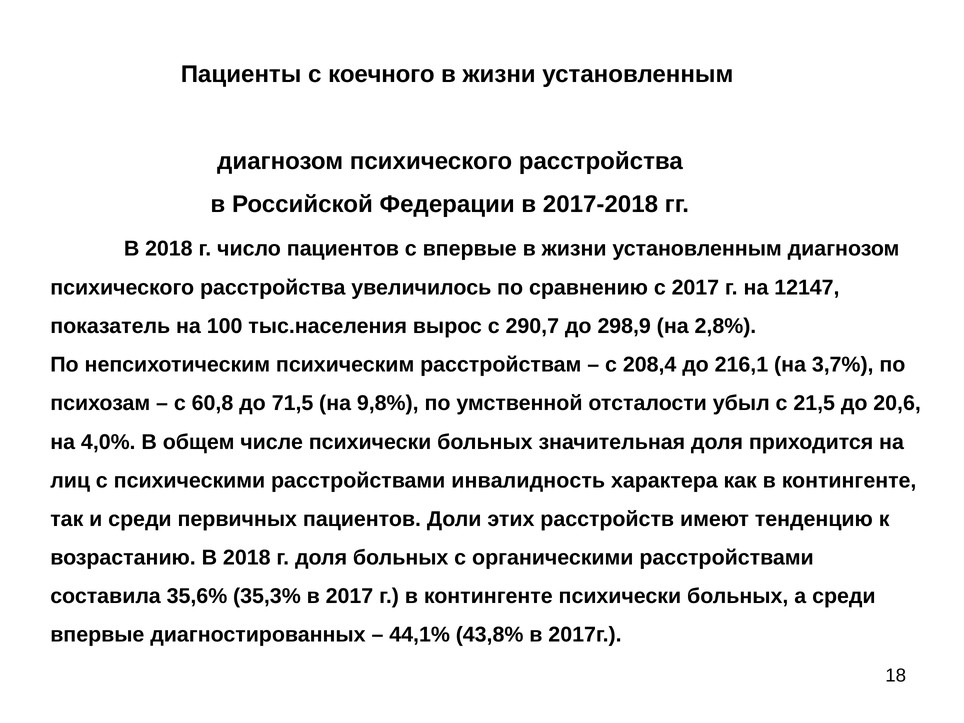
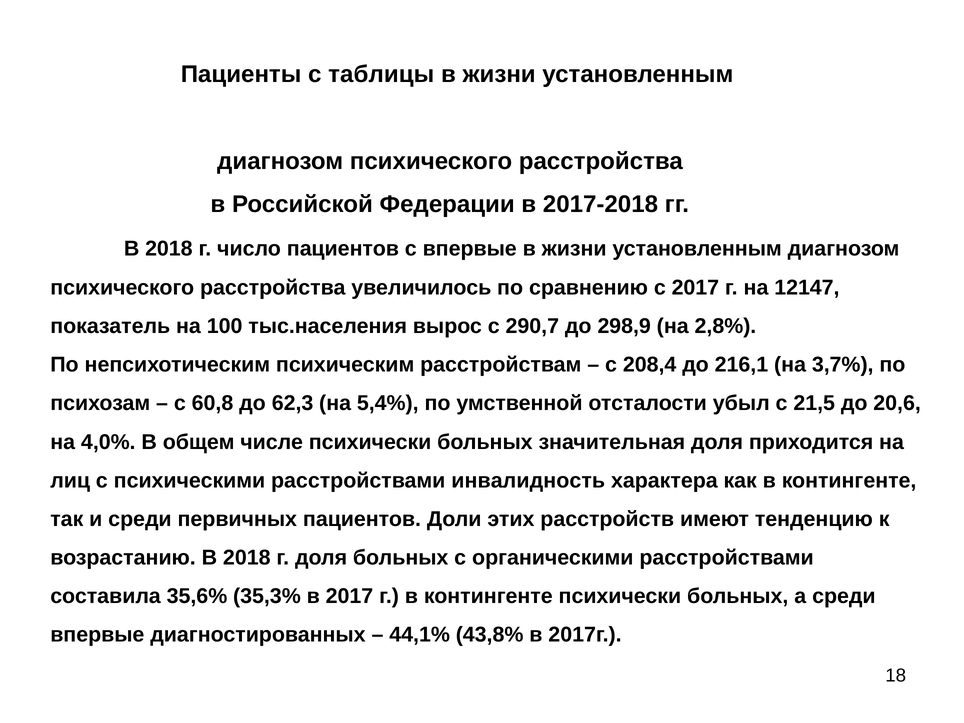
коечного: коечного -> таблицы
71,5: 71,5 -> 62,3
9,8%: 9,8% -> 5,4%
